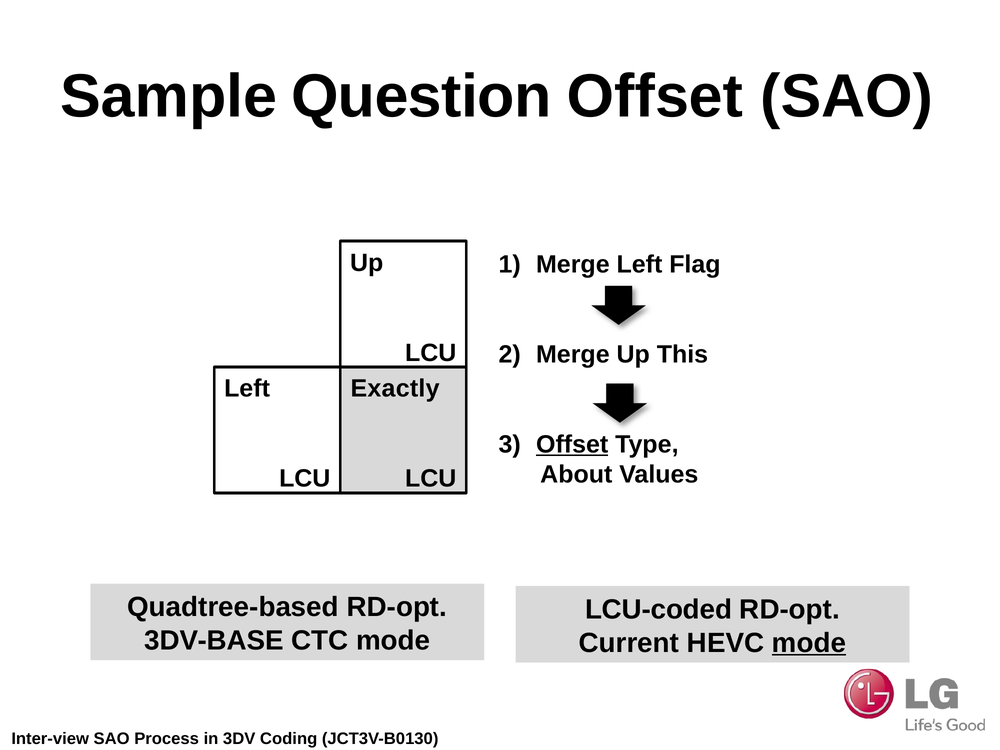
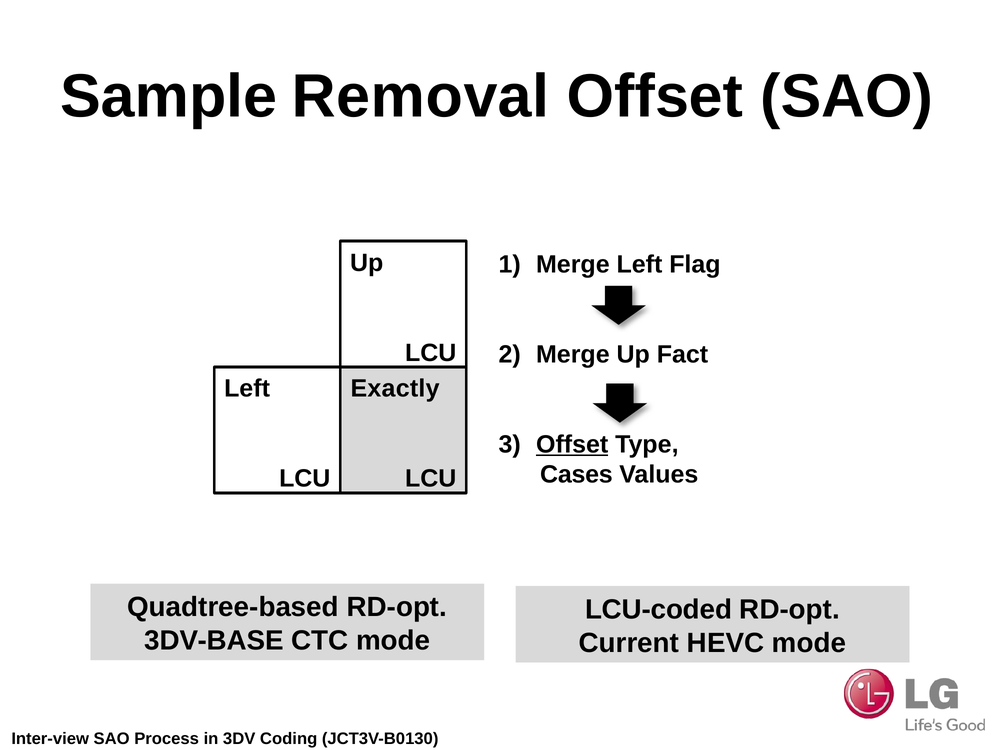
Question: Question -> Removal
This: This -> Fact
About: About -> Cases
mode at (809, 643) underline: present -> none
